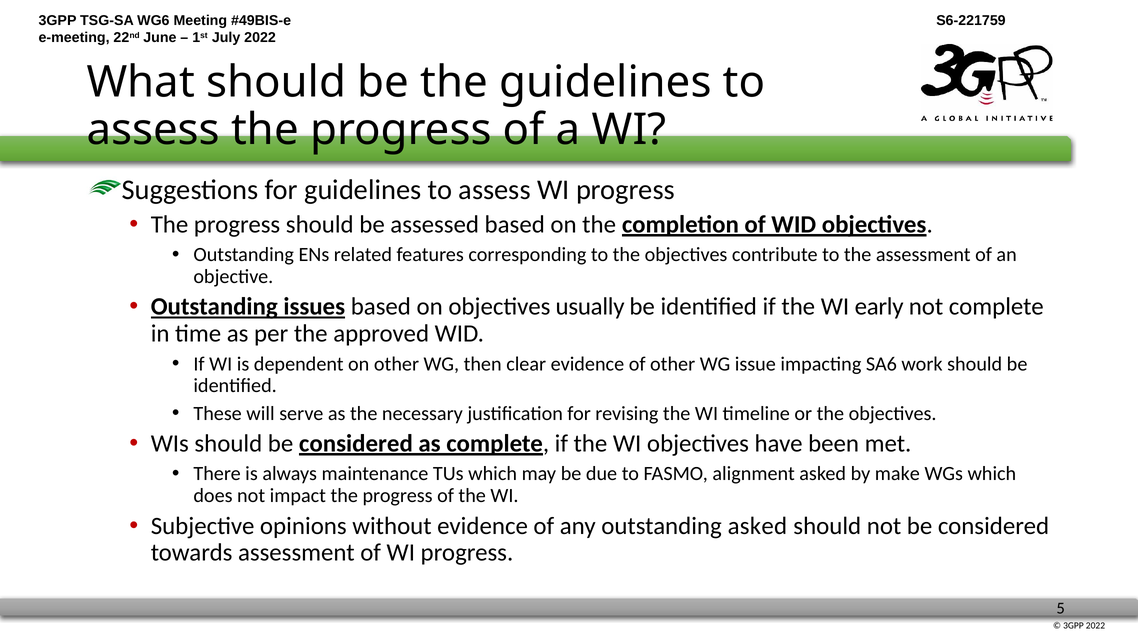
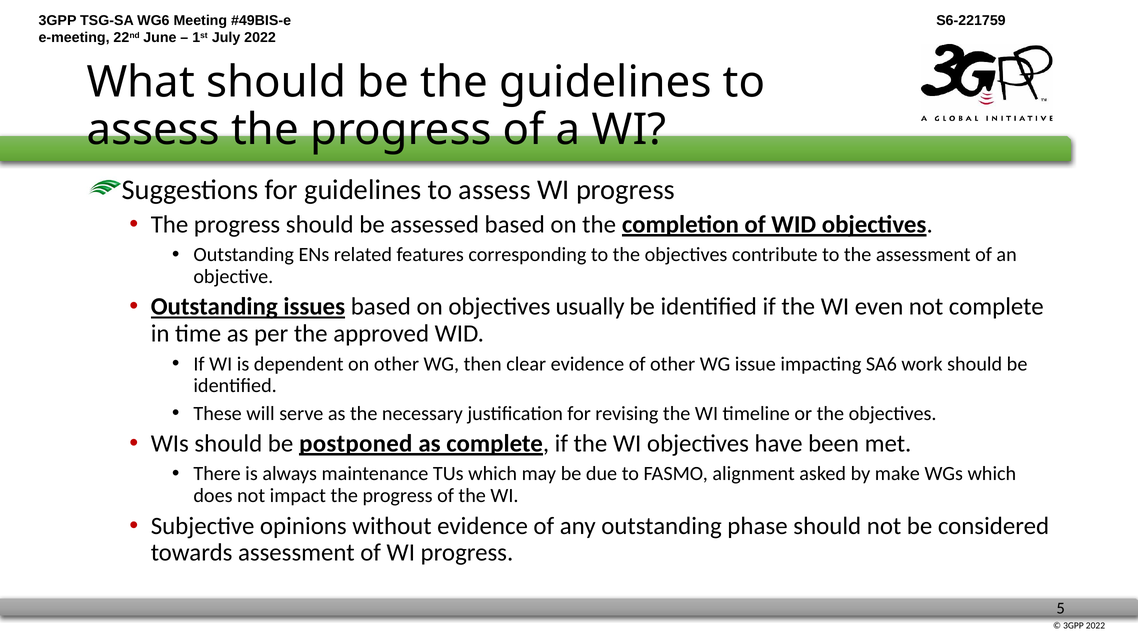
early: early -> even
should be considered: considered -> postponed
outstanding asked: asked -> phase
